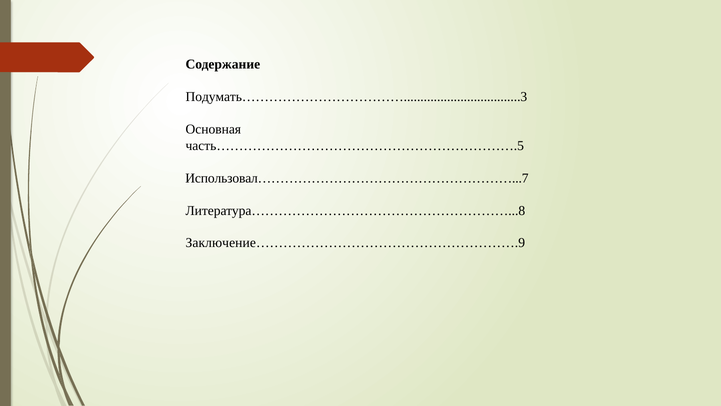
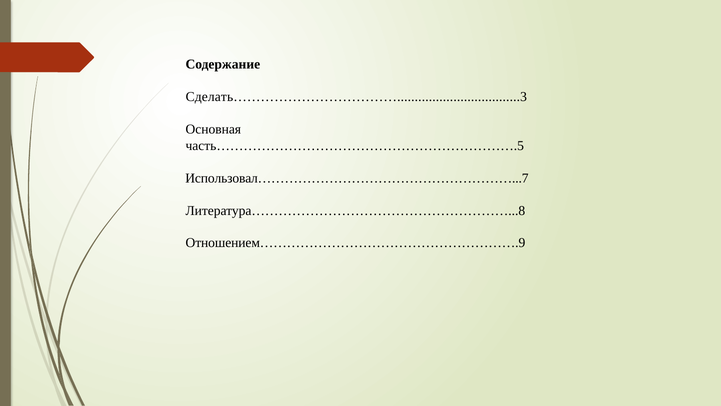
Подумать………………………………...................................3: Подумать………………………………...................................3 -> Сделать………………………………...................................3
Заключение………………………………………………….9: Заключение………………………………………………….9 -> Отношением………………………………………………….9
